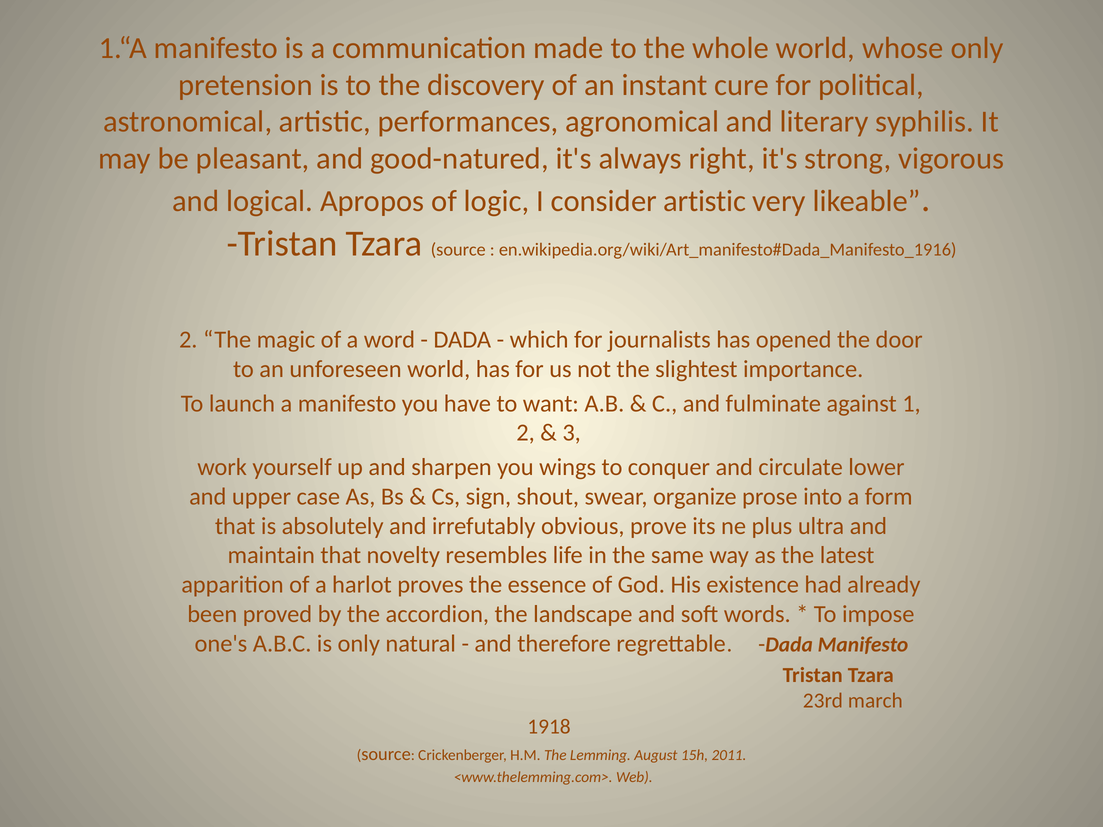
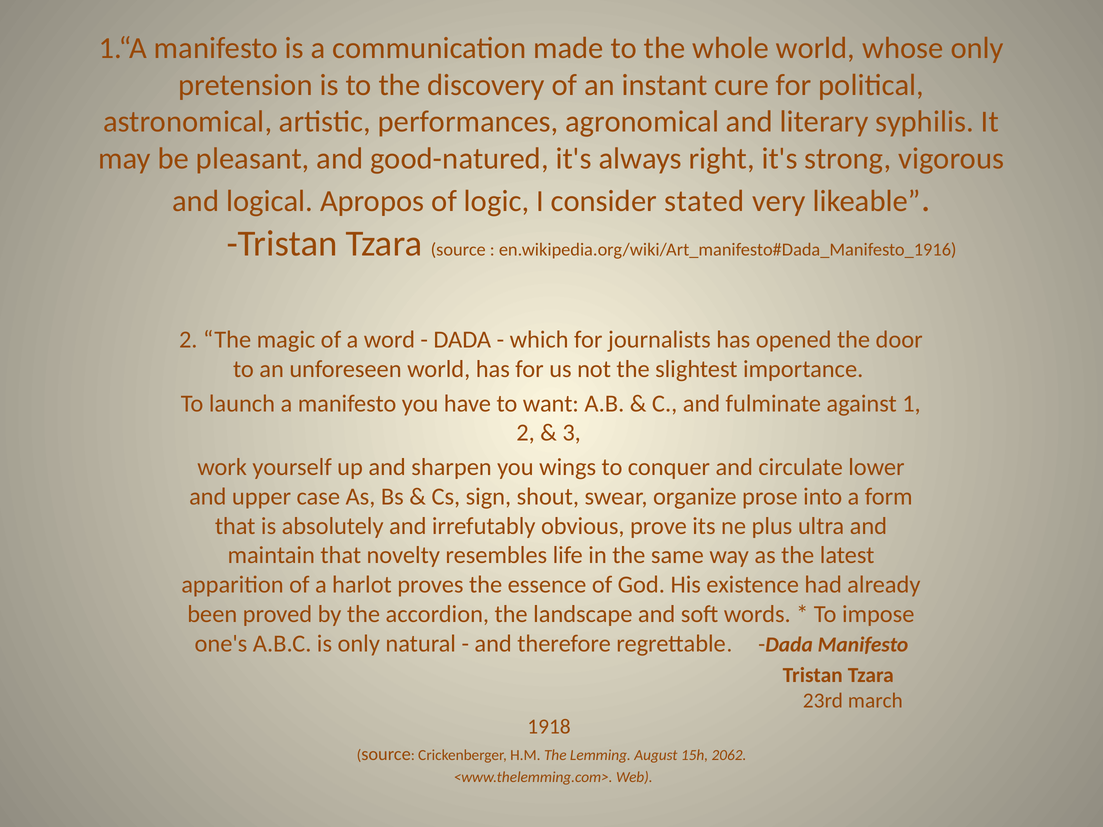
consider artistic: artistic -> stated
2011: 2011 -> 2062
